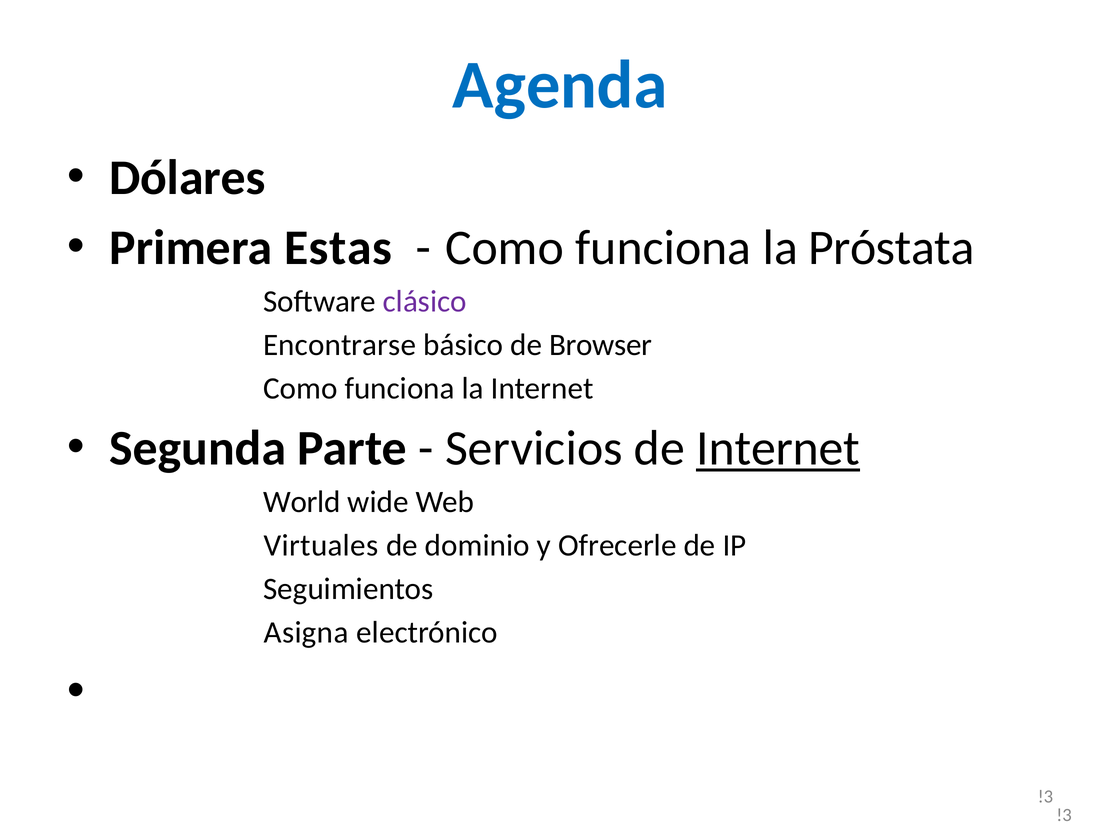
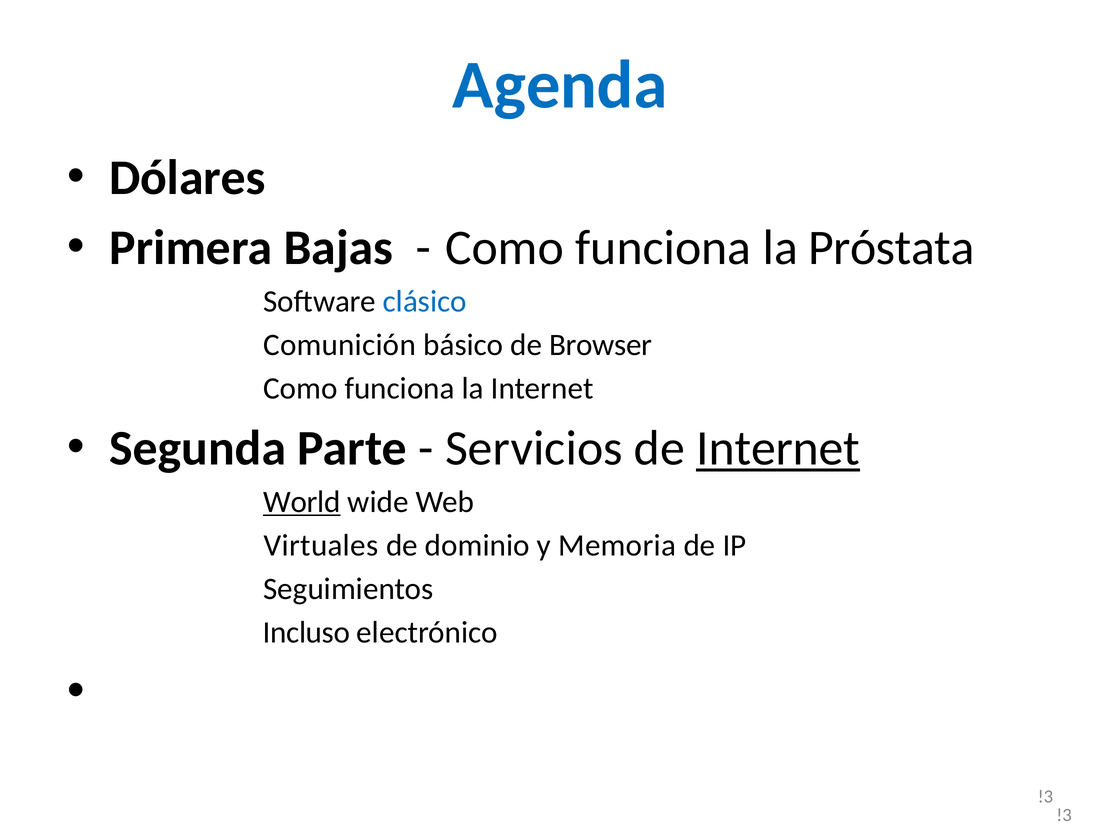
Estas: Estas -> Bajas
clásico colour: purple -> blue
Encontrarse: Encontrarse -> Comunición
World underline: none -> present
Ofrecerle: Ofrecerle -> Memoria
Asigna: Asigna -> Incluso
